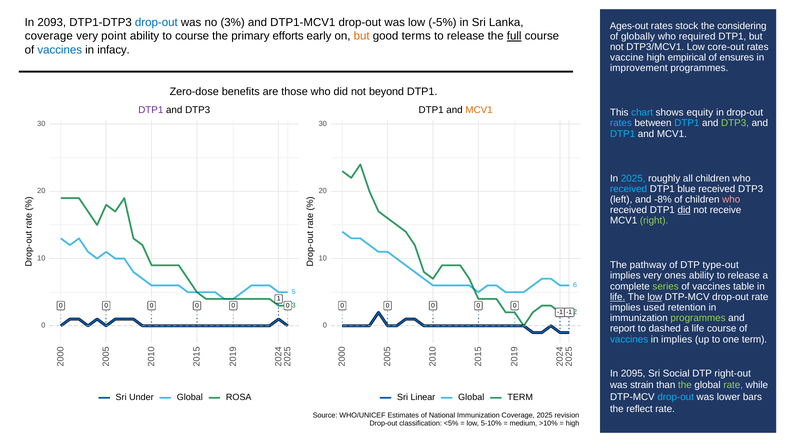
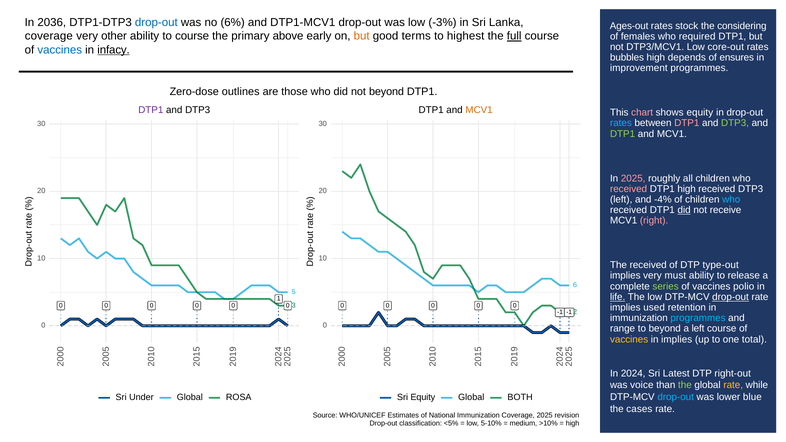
2093: 2093 -> 2036
3%: 3% -> 6%
-5%: -5% -> -3%
point: point -> other
efforts: efforts -> above
release at (466, 36): release -> highest
globally: globally -> females
infacy underline: none -> present
vaccine: vaccine -> bubbles
empirical: empirical -> depends
benefits: benefits -> outlines
chart colour: light blue -> pink
DTP1 at (687, 123) colour: light blue -> pink
DTP1 at (623, 134) colour: light blue -> light green
2025 at (633, 178) colour: light blue -> pink
received at (629, 189) colour: light blue -> pink
DTP1 blue: blue -> high
-8%: -8% -> -4%
who at (731, 200) colour: pink -> light blue
right colour: light green -> pink
The pathway: pathway -> received
ones: ones -> must
table: table -> polio
low at (655, 297) underline: present -> none
drop-out at (731, 297) underline: none -> present
programmes at (698, 318) colour: light green -> light blue
report: report -> range
to dashed: dashed -> beyond
a life: life -> left
vaccines at (629, 339) colour: light blue -> yellow
one term: term -> total
2095: 2095 -> 2024
Social: Social -> Latest
strain: strain -> voice
rate at (733, 385) colour: light green -> yellow
bars: bars -> blue
Sri Linear: Linear -> Equity
Global TERM: TERM -> BOTH
reflect: reflect -> cases
